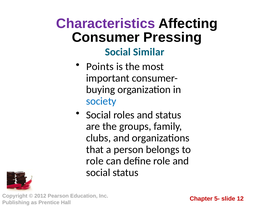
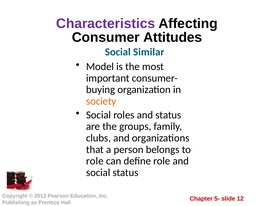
Pressing: Pressing -> Attitudes
Points: Points -> Model
society colour: blue -> orange
